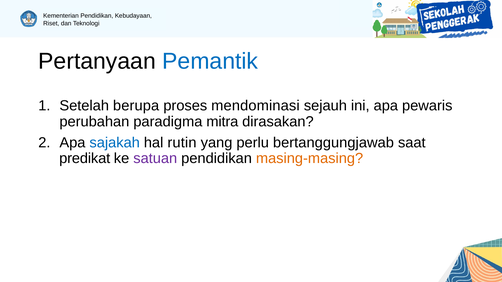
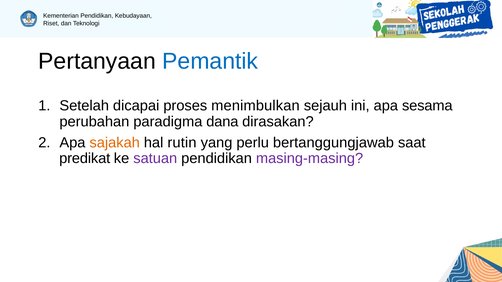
berupa: berupa -> dicapai
mendominasi: mendominasi -> menimbulkan
pewaris: pewaris -> sesama
mitra: mitra -> dana
sajakah colour: blue -> orange
masing-masing colour: orange -> purple
